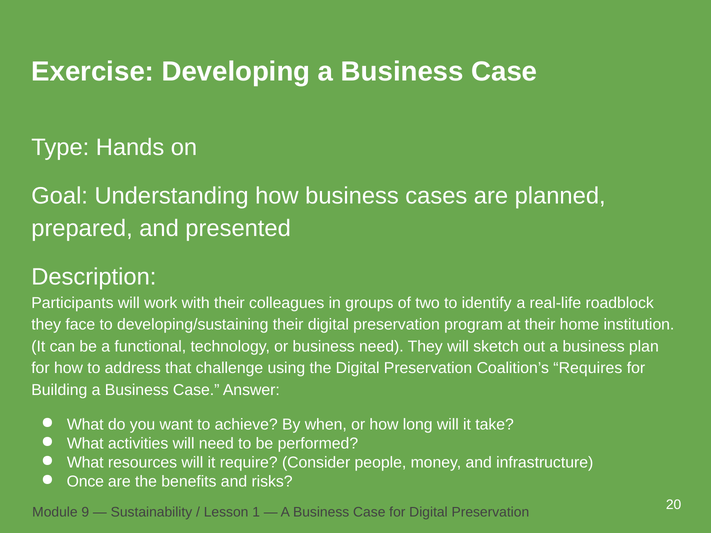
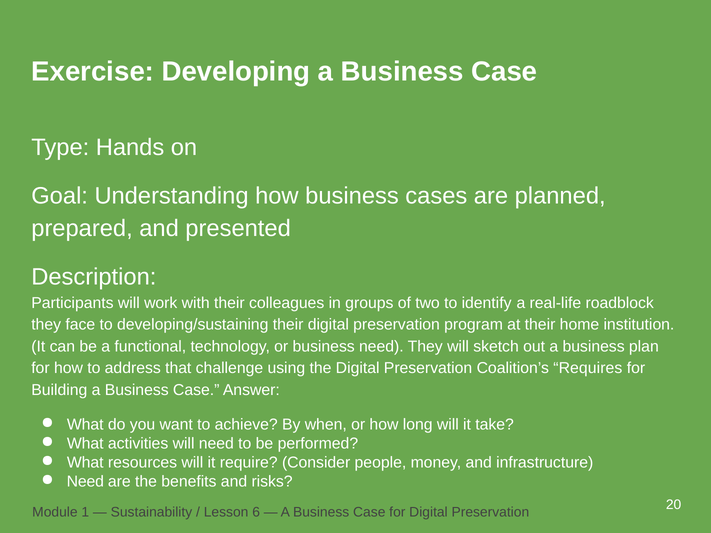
Once at (85, 482): Once -> Need
9: 9 -> 1
1: 1 -> 6
